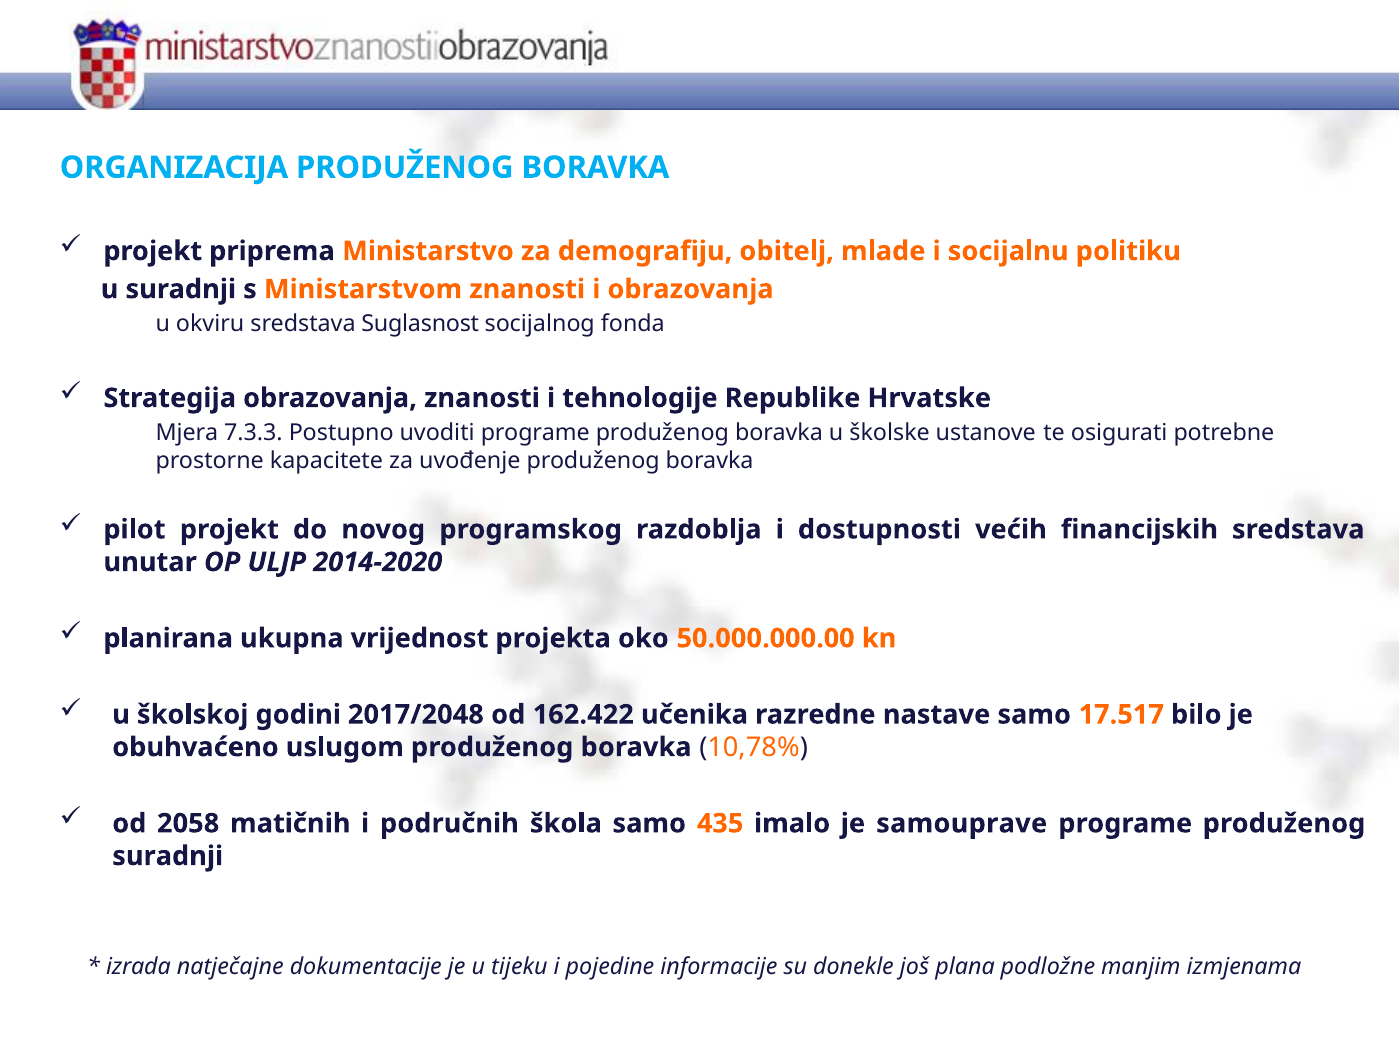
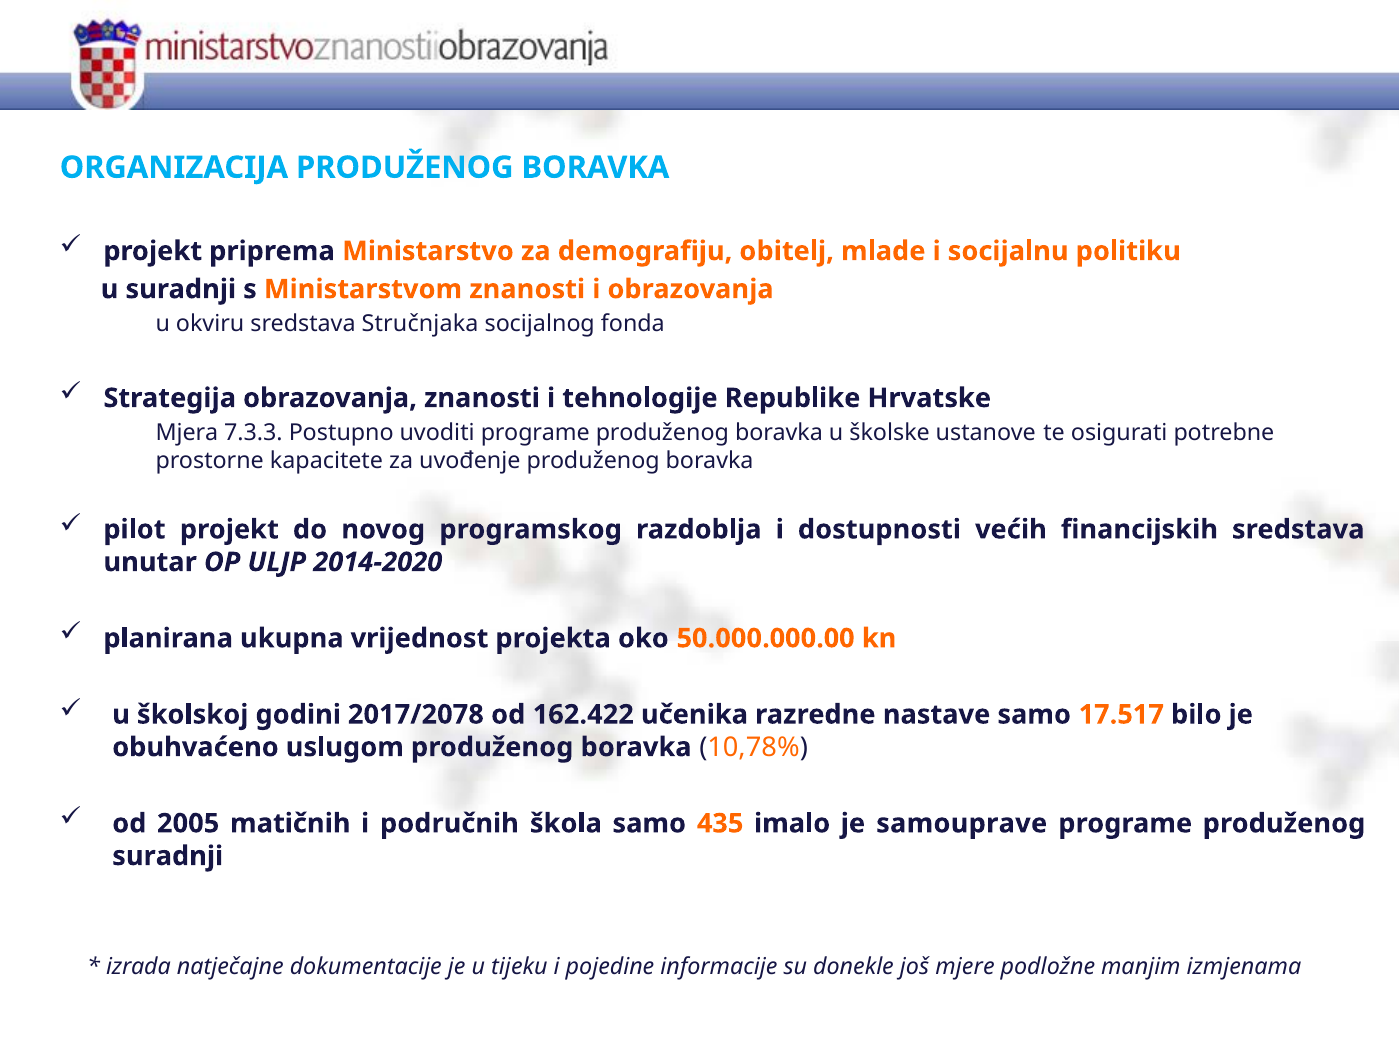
Suglasnost: Suglasnost -> Stručnjaka
2017/2048: 2017/2048 -> 2017/2078
2058: 2058 -> 2005
plana: plana -> mjere
